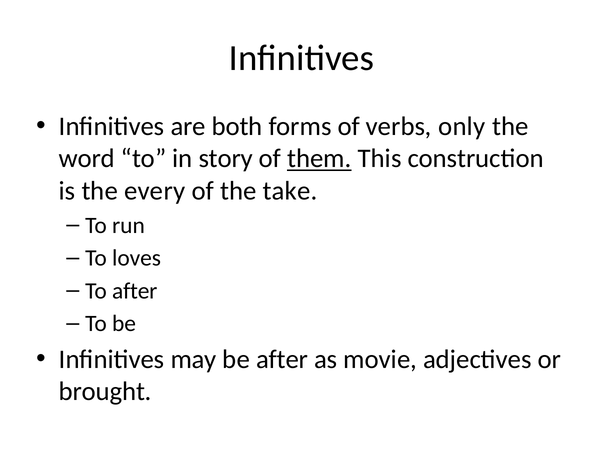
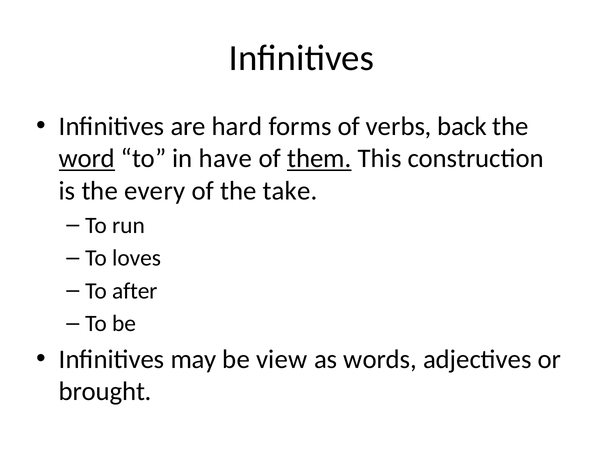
both: both -> hard
only: only -> back
word underline: none -> present
story: story -> have
be after: after -> view
movie: movie -> words
